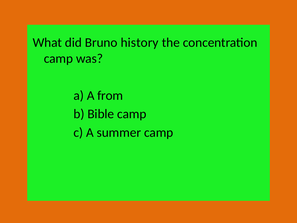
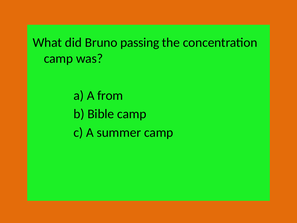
history: history -> passing
